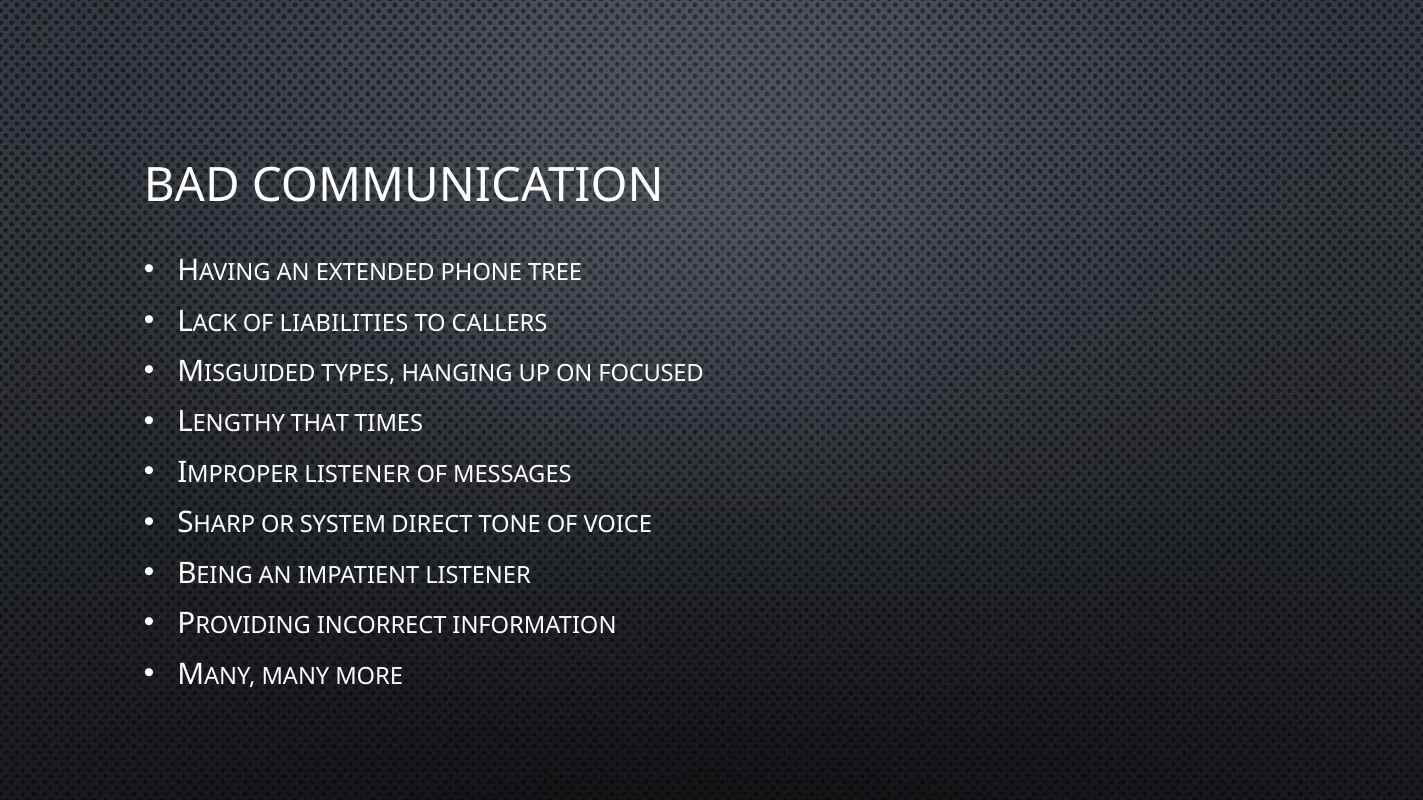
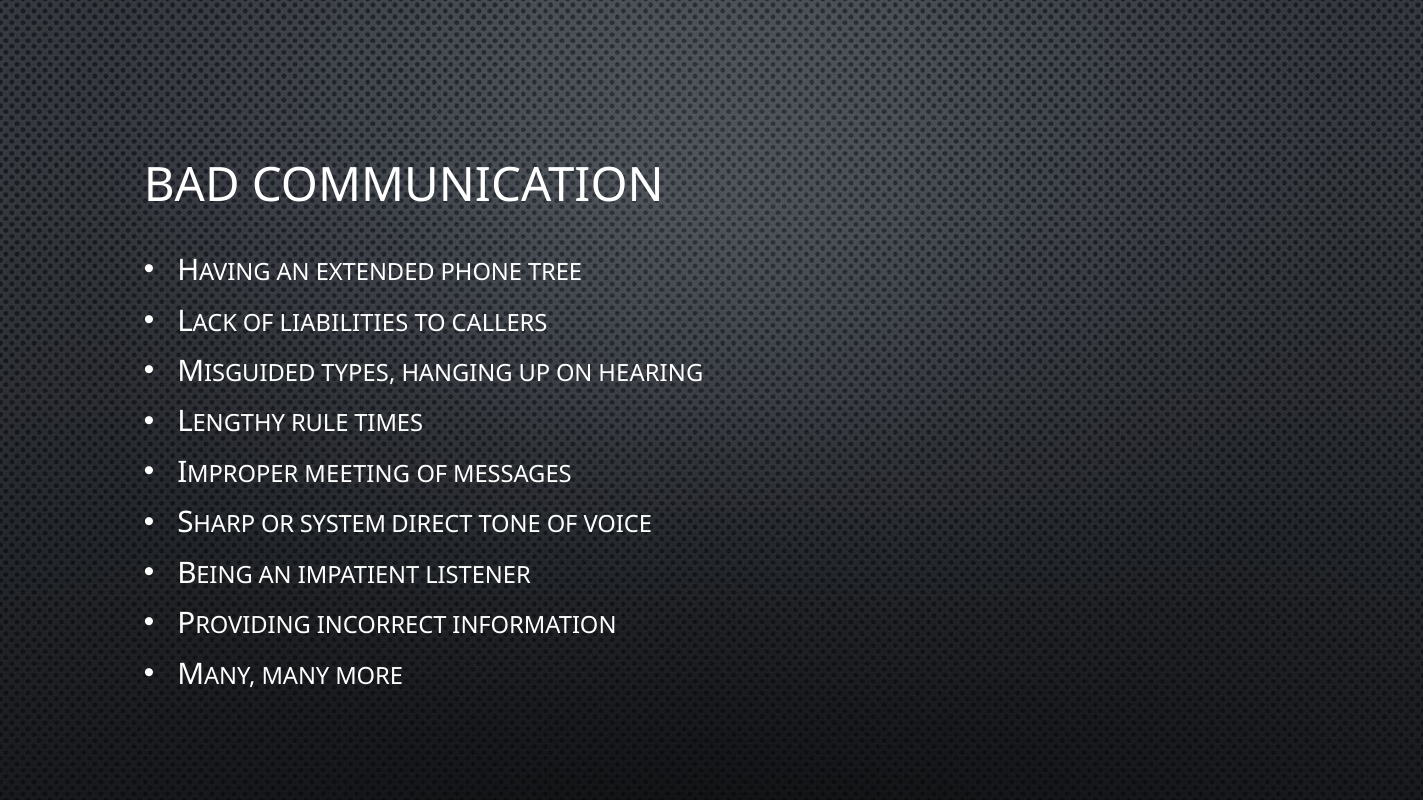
FOCUSED: FOCUSED -> HEARING
THAT: THAT -> RULE
LISTENER at (357, 475): LISTENER -> MEETING
